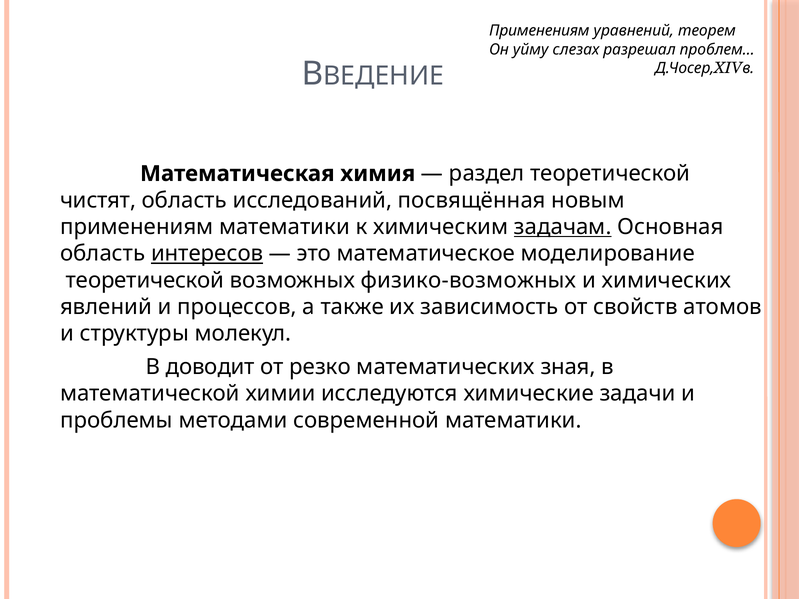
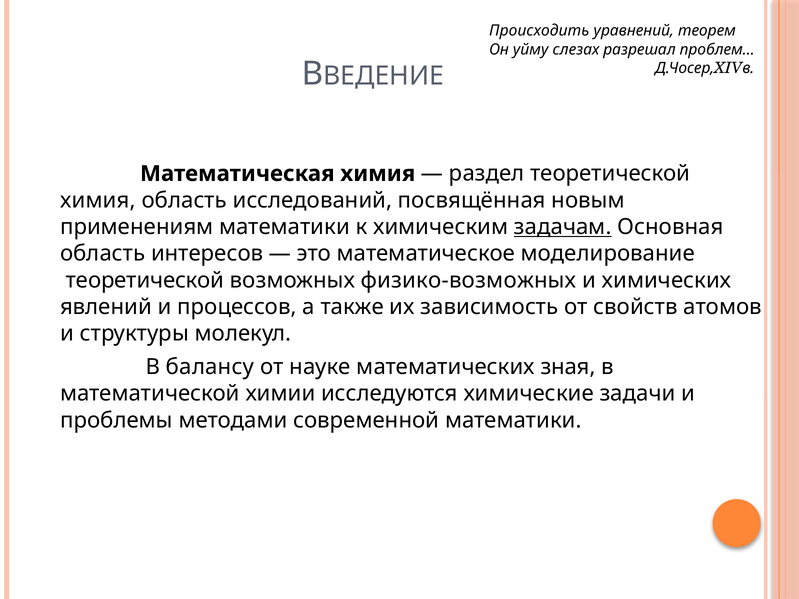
Применениям at (539, 31): Применениям -> Происходить
чистят at (98, 200): чистят -> химия
интересов underline: present -> none
доводит: доводит -> балансу
резко: резко -> науке
